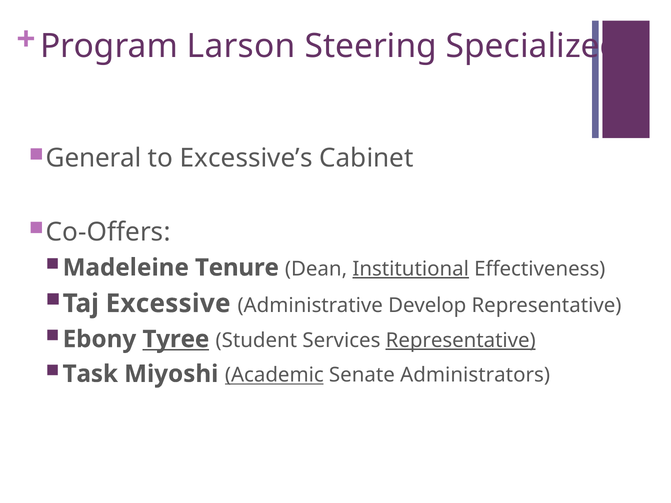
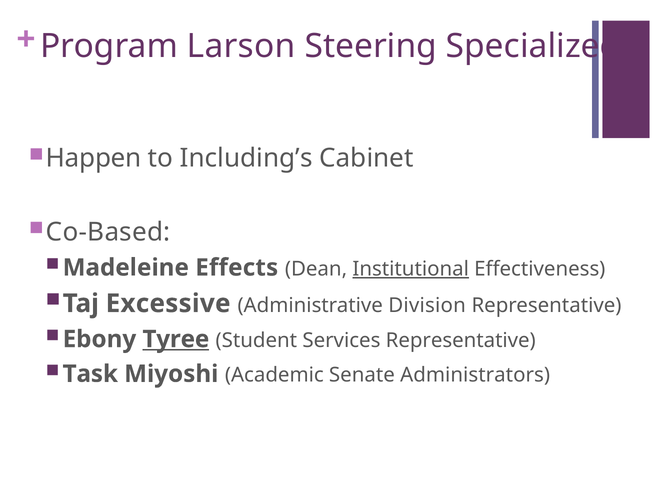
General: General -> Happen
Excessive’s: Excessive’s -> Including’s
Co-Offers: Co-Offers -> Co-Based
Tenure: Tenure -> Effects
Develop: Develop -> Division
Representative at (461, 341) underline: present -> none
Academic underline: present -> none
